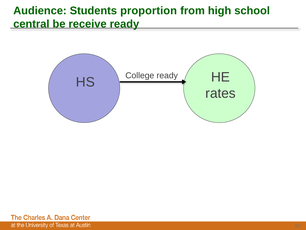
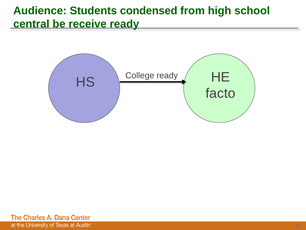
proportion: proportion -> condensed
rates: rates -> facto
